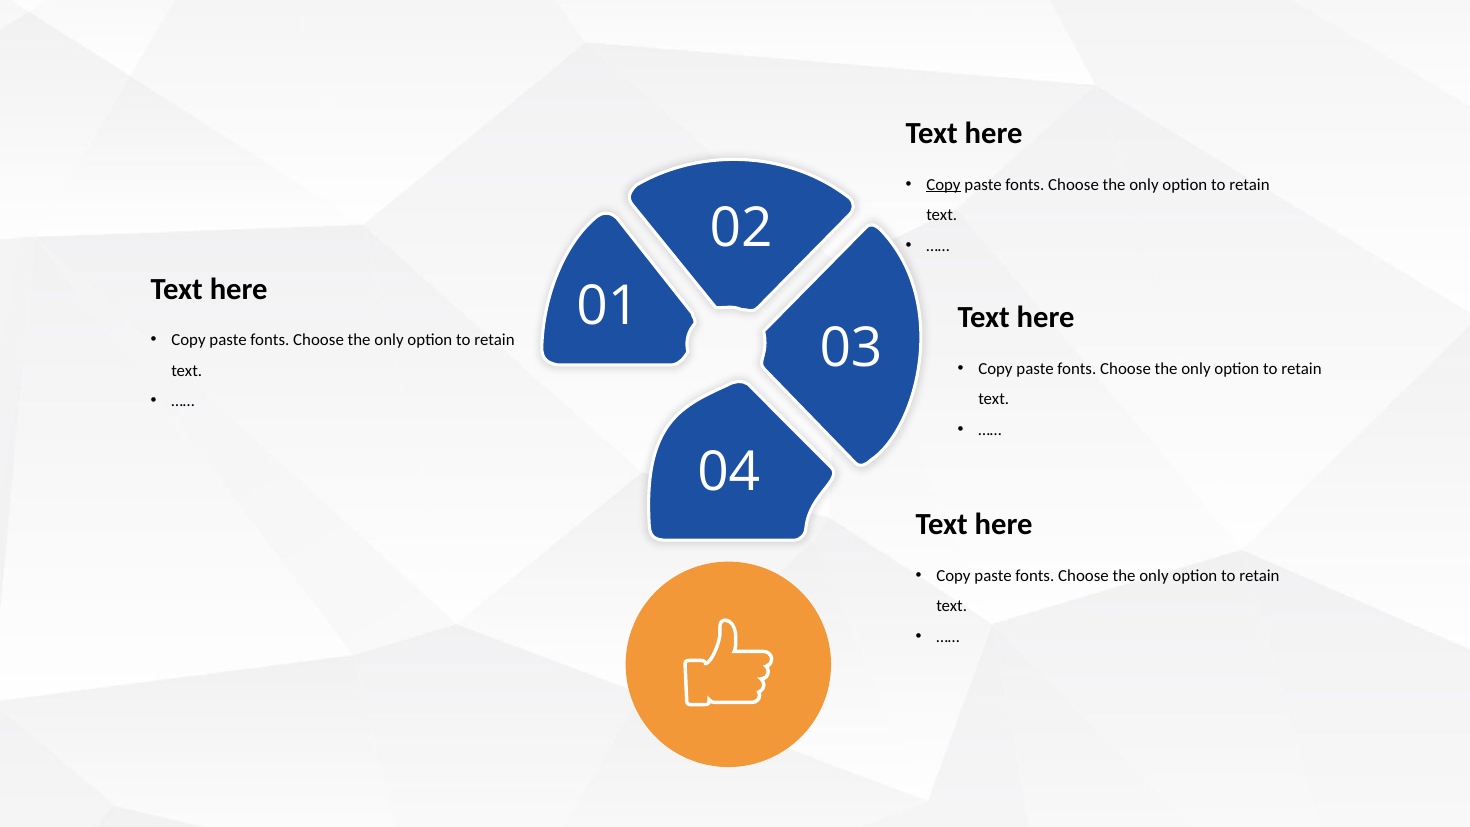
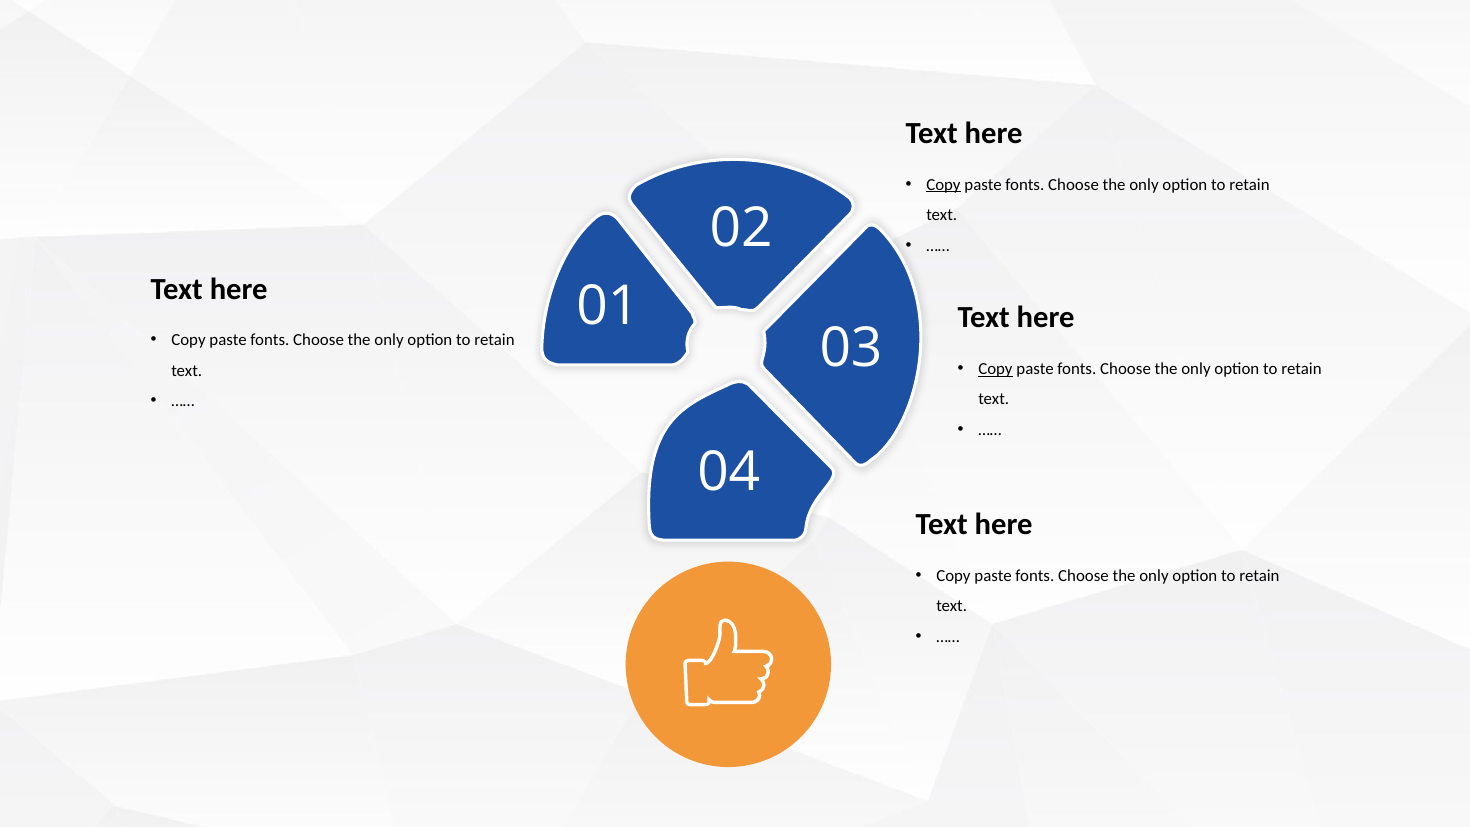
Copy at (995, 369) underline: none -> present
